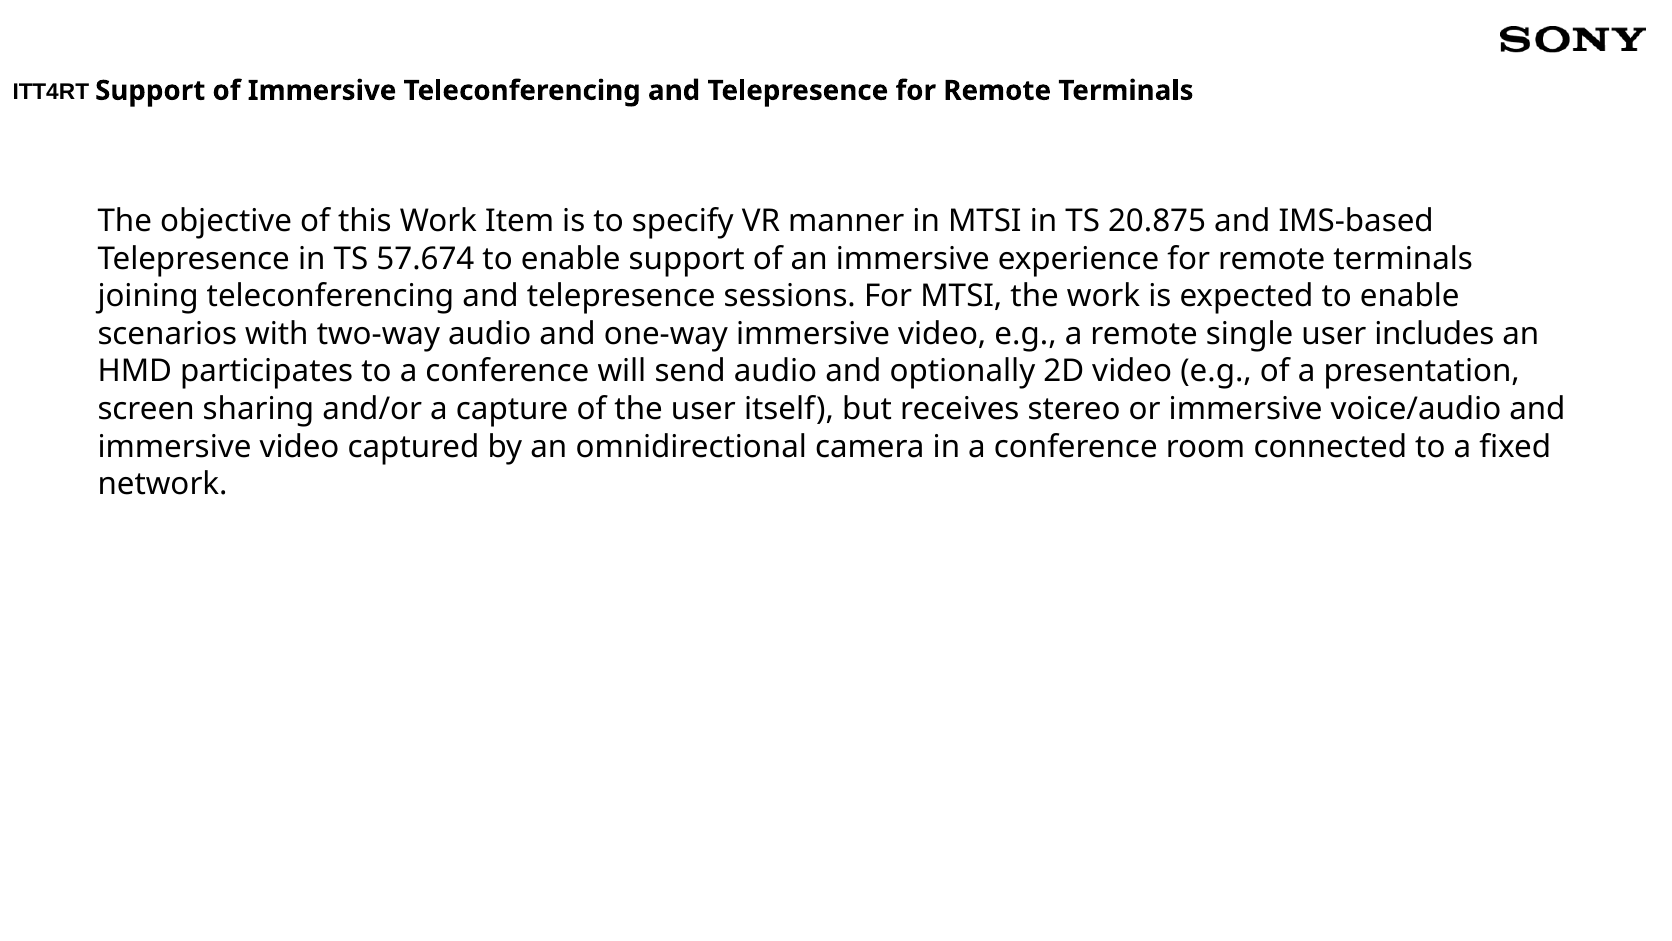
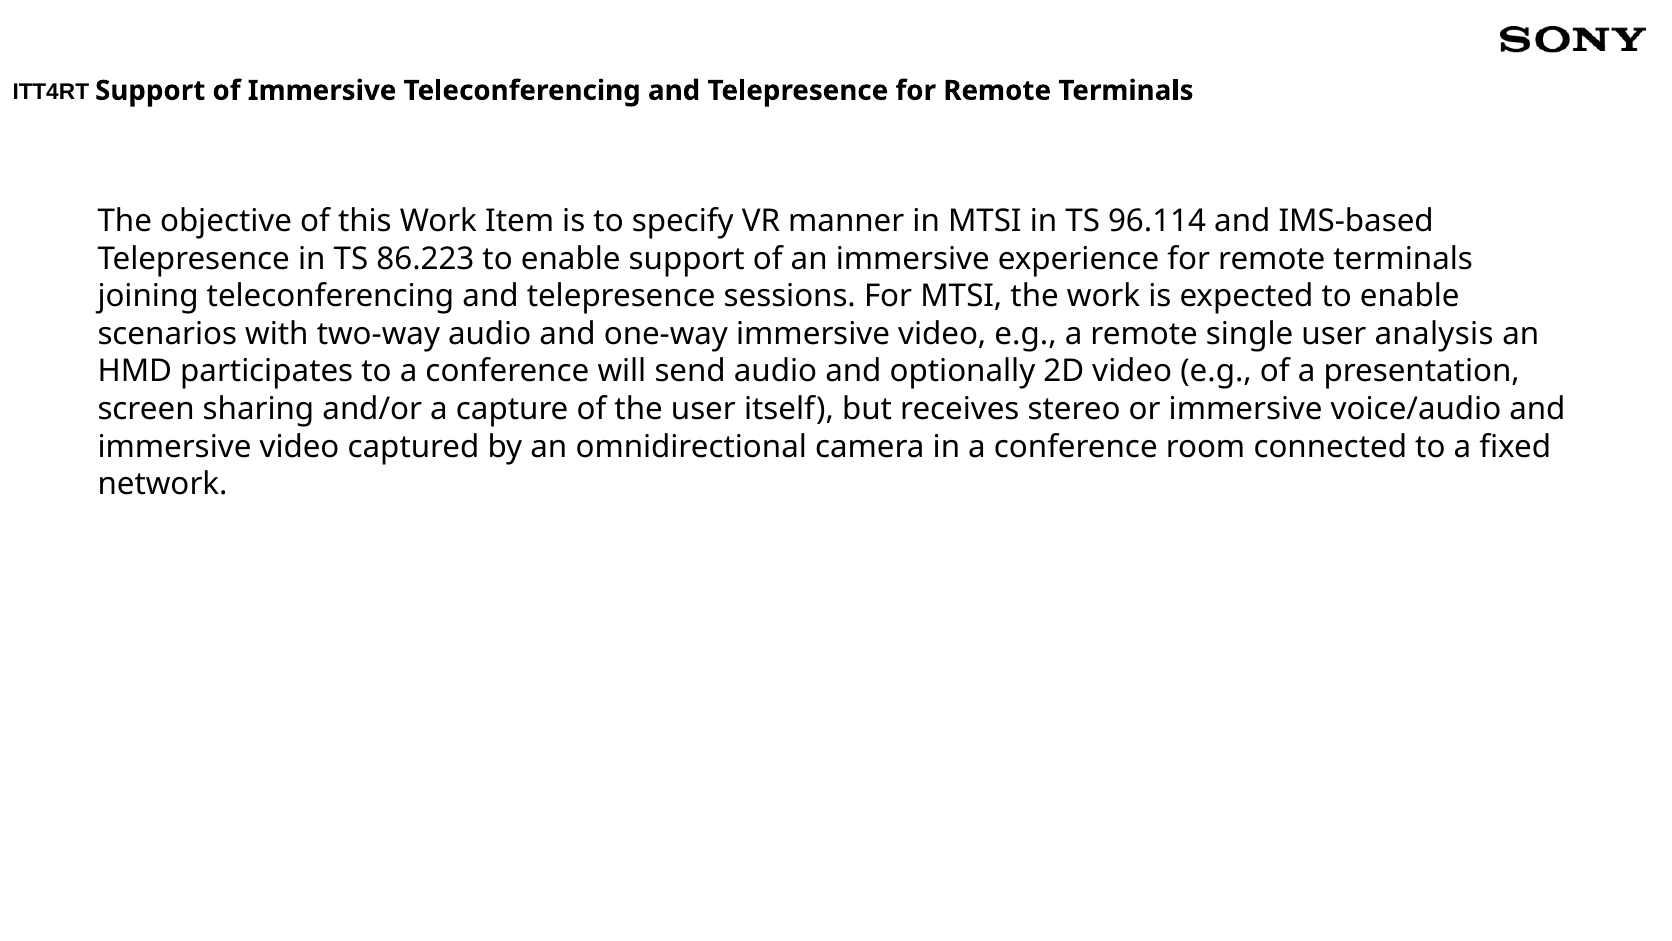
20.875: 20.875 -> 96.114
57.674: 57.674 -> 86.223
includes: includes -> analysis
